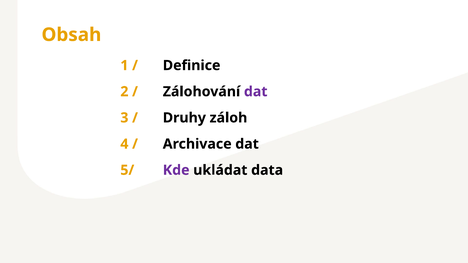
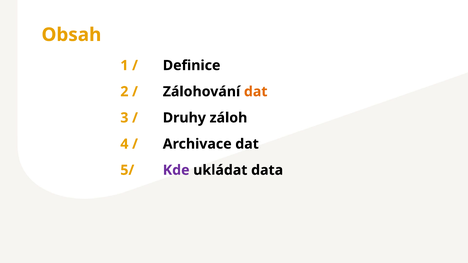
dat at (256, 92) colour: purple -> orange
